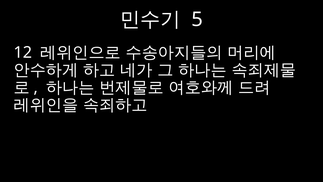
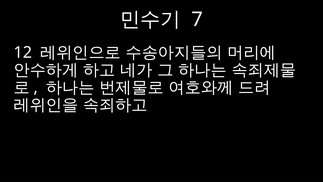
5: 5 -> 7
